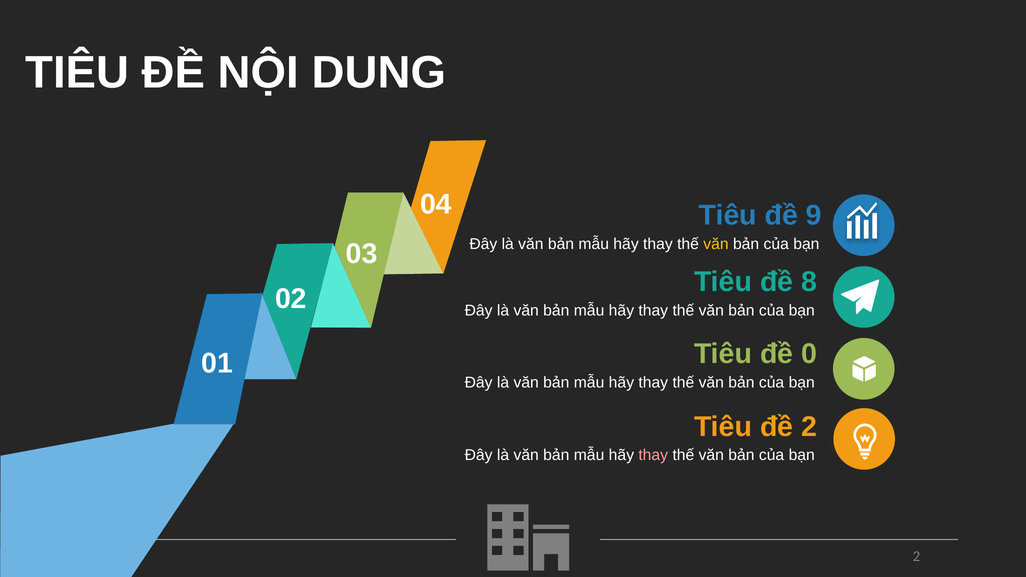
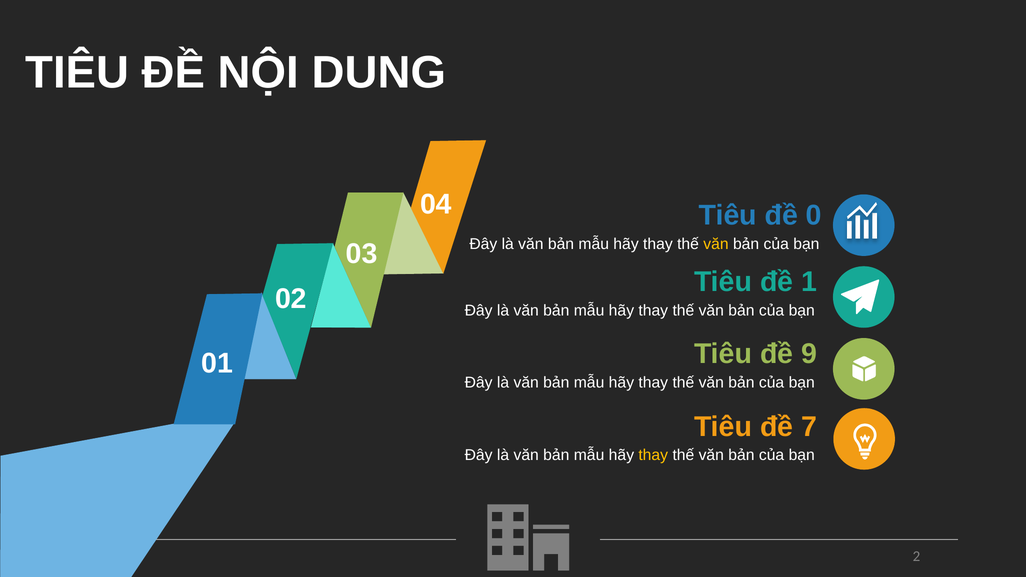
9: 9 -> 0
8: 8 -> 1
0: 0 -> 9
đề 2: 2 -> 7
thay at (653, 455) colour: pink -> yellow
